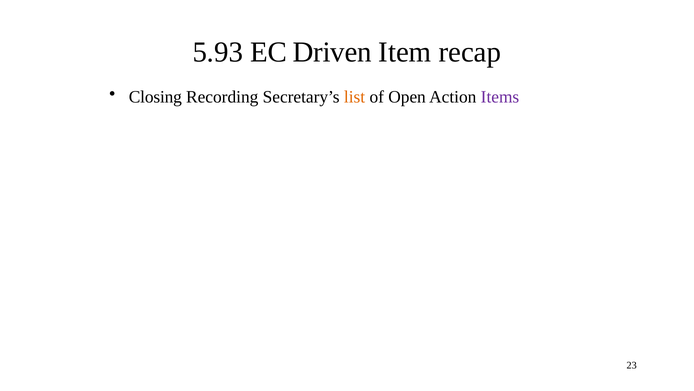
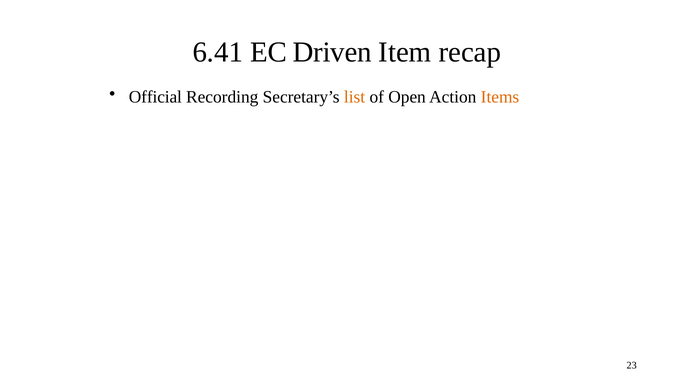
5.93: 5.93 -> 6.41
Closing: Closing -> Official
Items colour: purple -> orange
